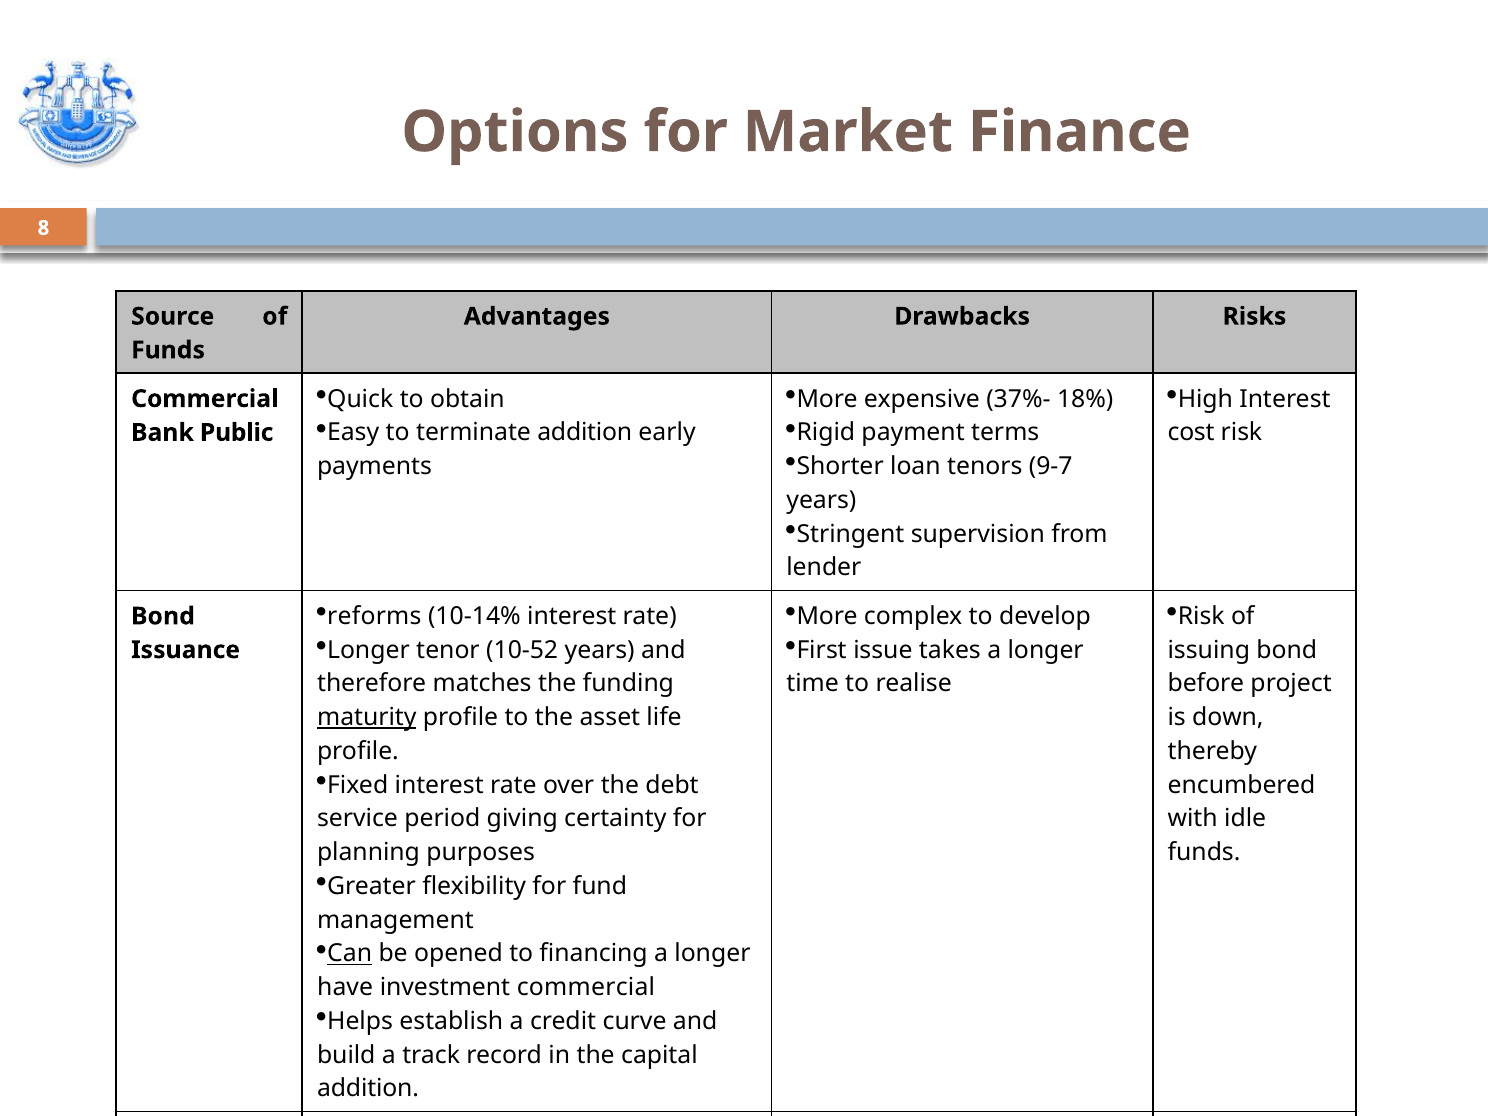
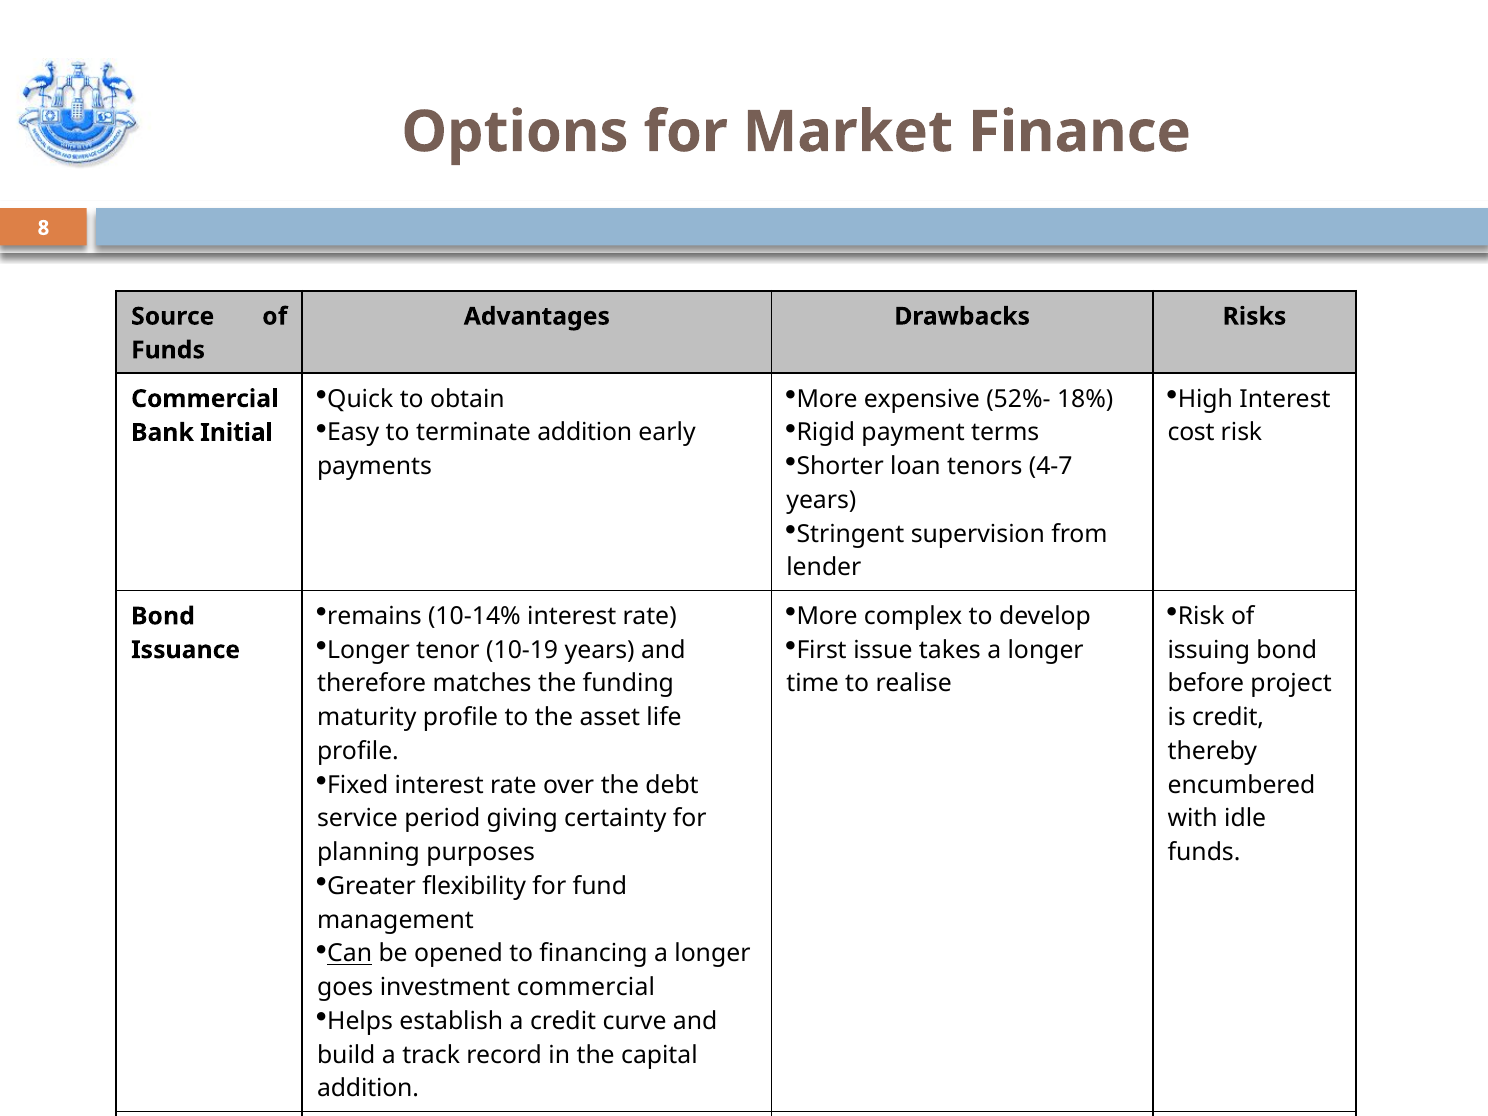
37%-: 37%- -> 52%-
Public: Public -> Initial
9-7: 9-7 -> 4-7
reforms: reforms -> remains
10-52: 10-52 -> 10-19
maturity underline: present -> none
is down: down -> credit
have: have -> goes
